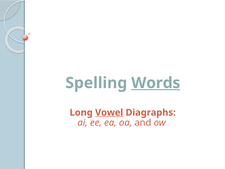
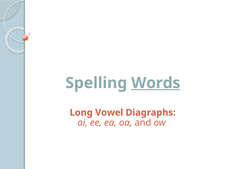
Vowel underline: present -> none
